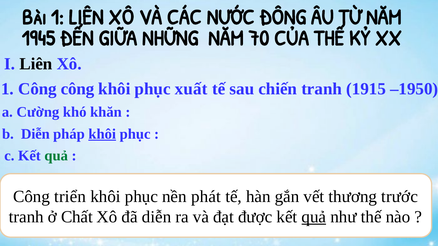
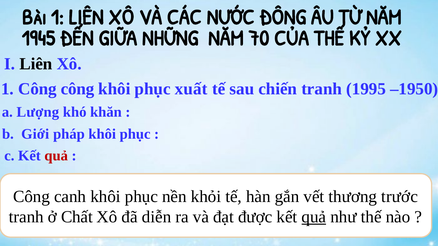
1915: 1915 -> 1995
Cường: Cường -> Lượng
b Diễn: Diễn -> Giới
khôi at (102, 134) underline: present -> none
quả at (56, 156) colour: green -> red
triển: triển -> canh
phát: phát -> khỏi
